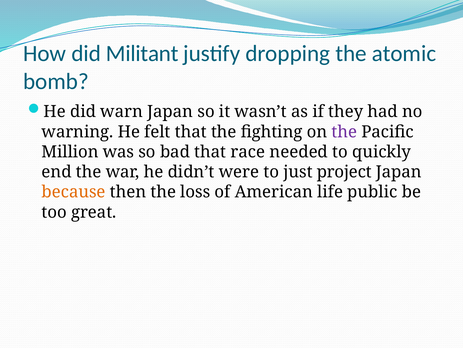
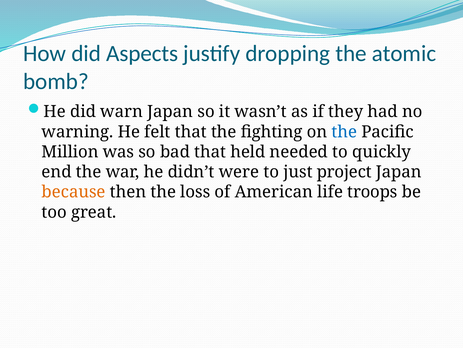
Militant: Militant -> Aspects
the at (344, 132) colour: purple -> blue
race: race -> held
public: public -> troops
